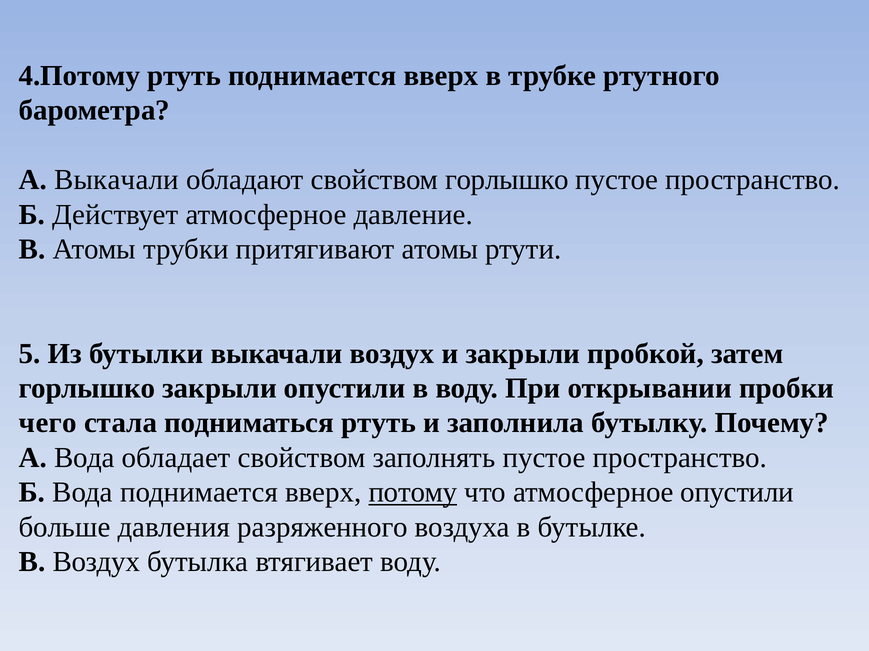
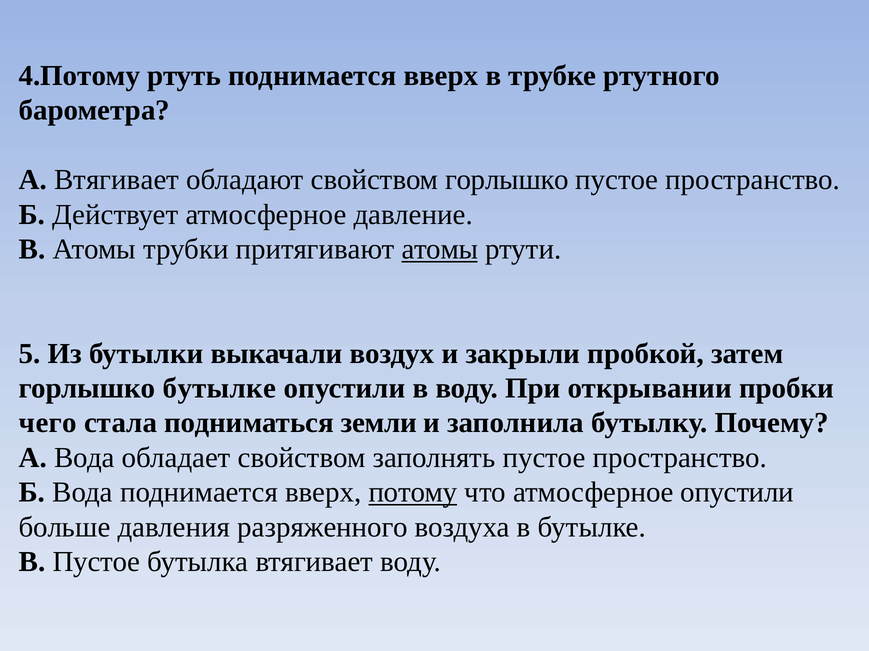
А Выкачали: Выкачали -> Втягивает
атомы at (440, 250) underline: none -> present
горлышко закрыли: закрыли -> бутылке
подниматься ртуть: ртуть -> земли
В Воздух: Воздух -> Пустое
